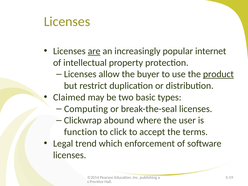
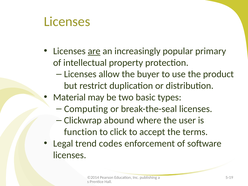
internet: internet -> primary
product underline: present -> none
Claimed: Claimed -> Material
which: which -> codes
